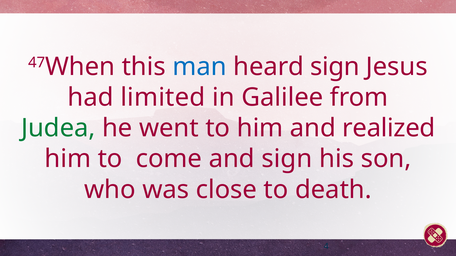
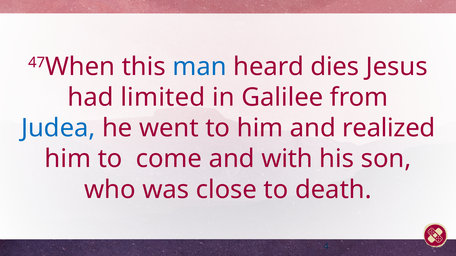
heard sign: sign -> dies
Judea colour: green -> blue
and sign: sign -> with
